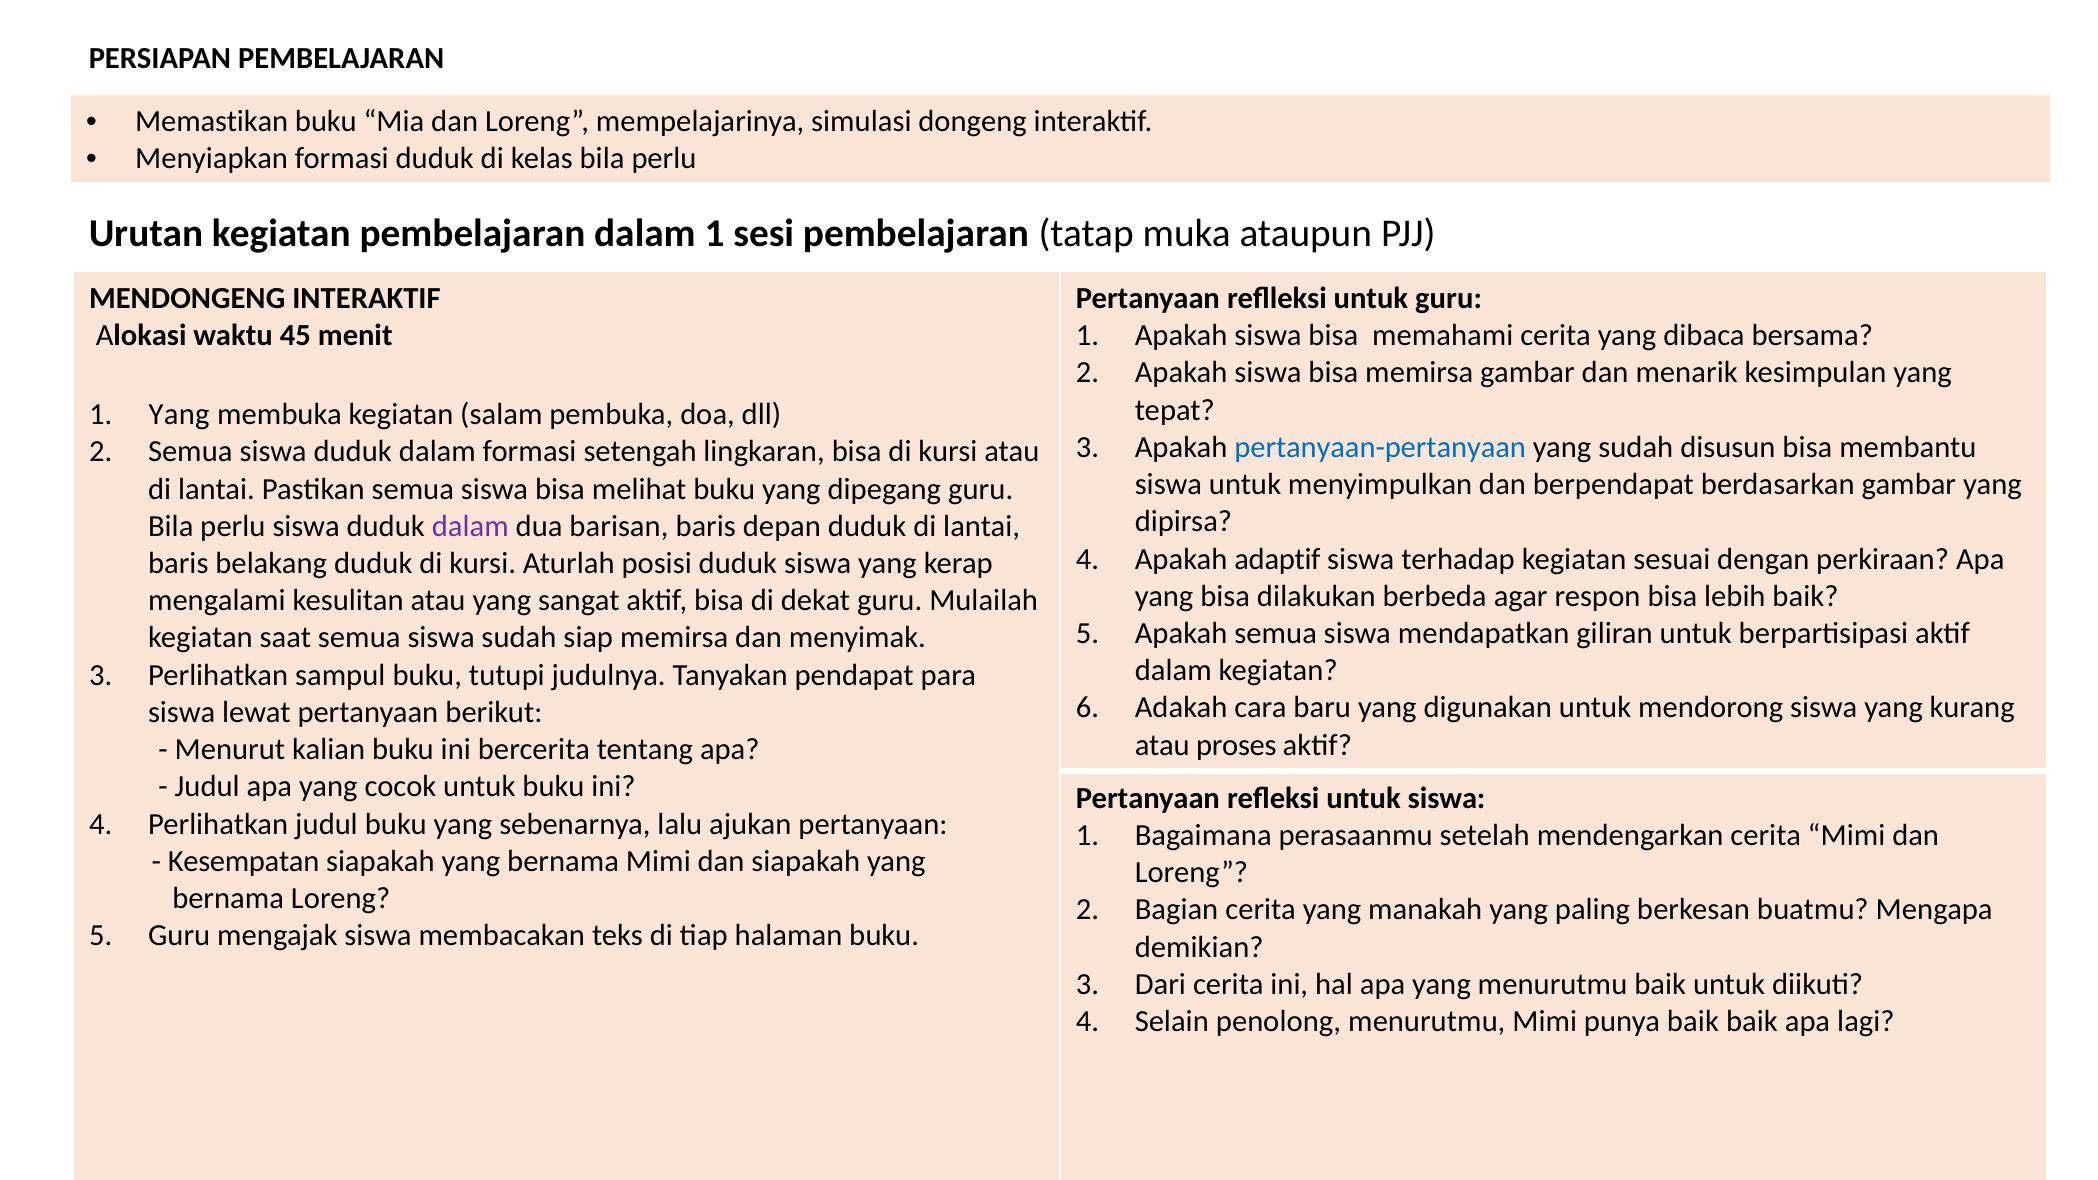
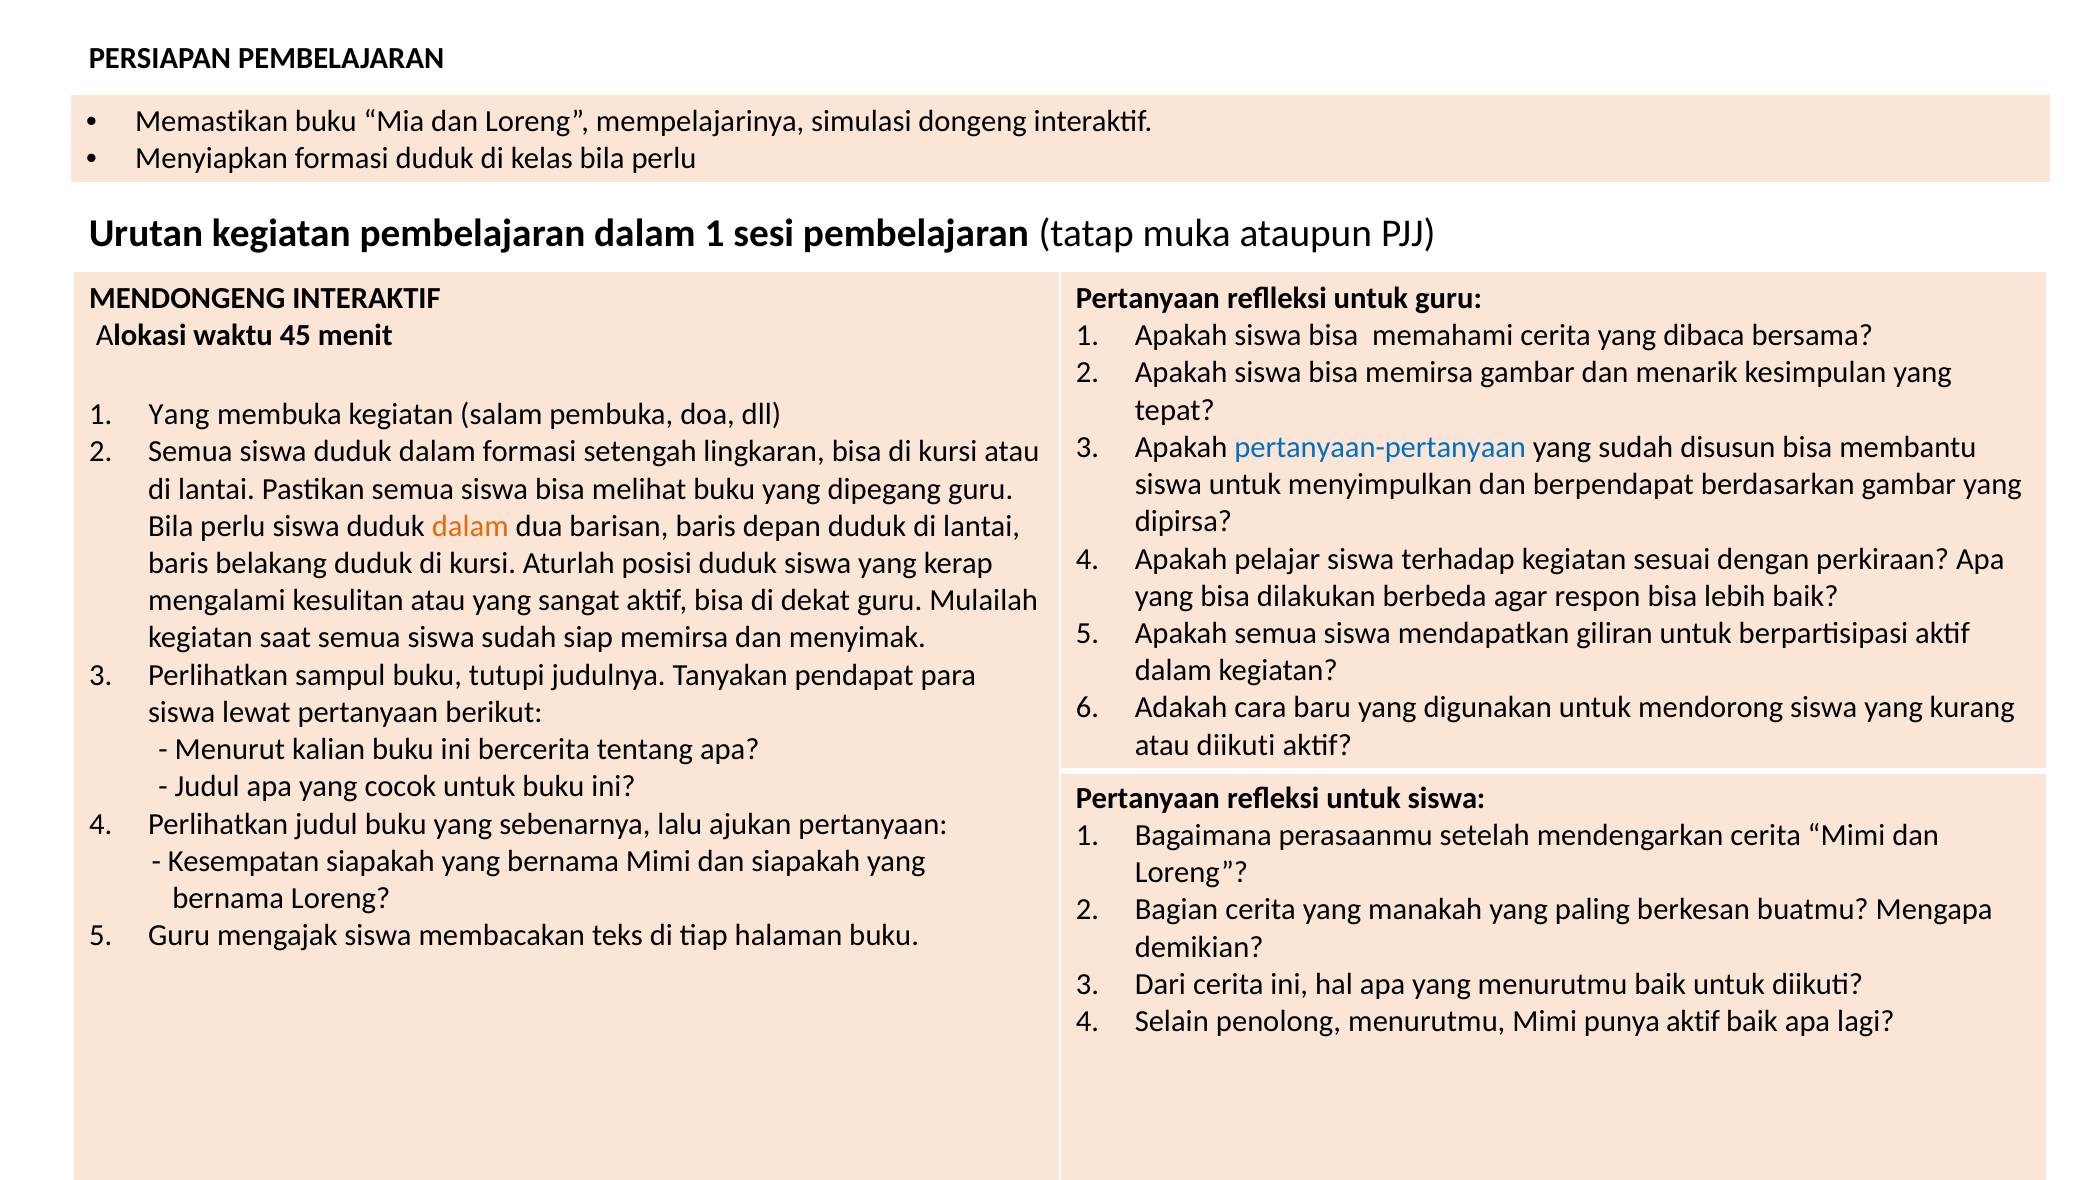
dalam at (470, 526) colour: purple -> orange
adaptif: adaptif -> pelajar
atau proses: proses -> diikuti
punya baik: baik -> aktif
